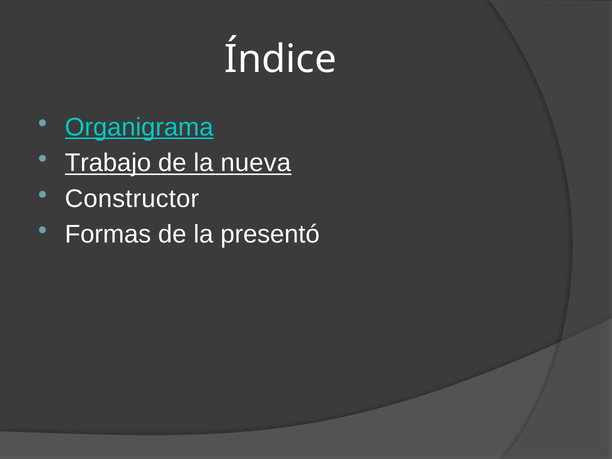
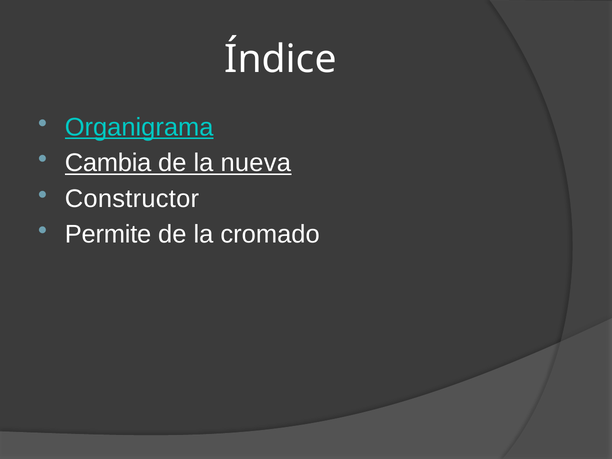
Trabajo: Trabajo -> Cambia
Formas: Formas -> Permite
presentó: presentó -> cromado
